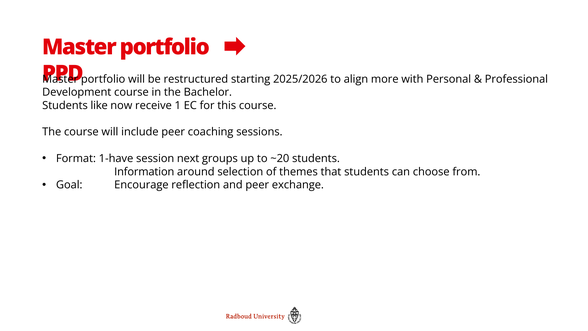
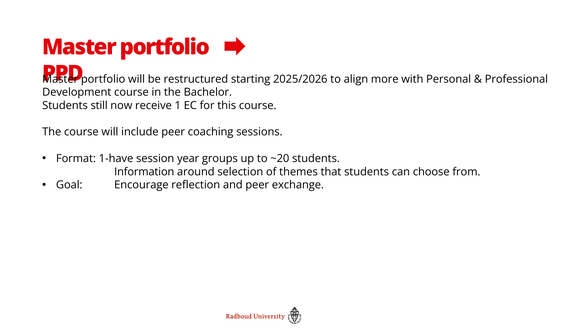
like: like -> still
next: next -> year
